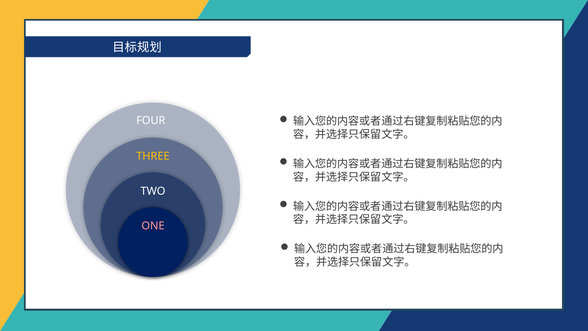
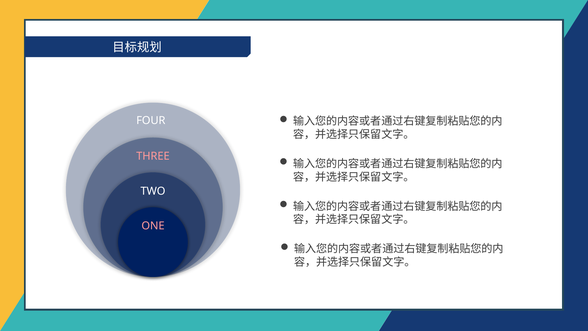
THREE colour: yellow -> pink
